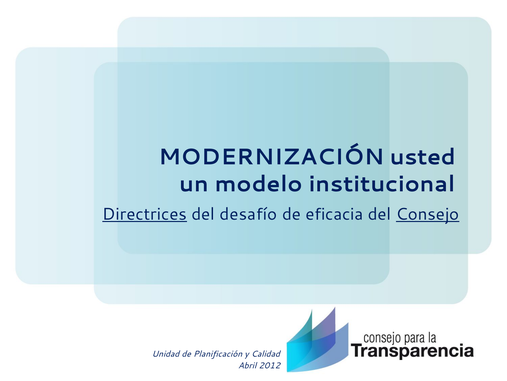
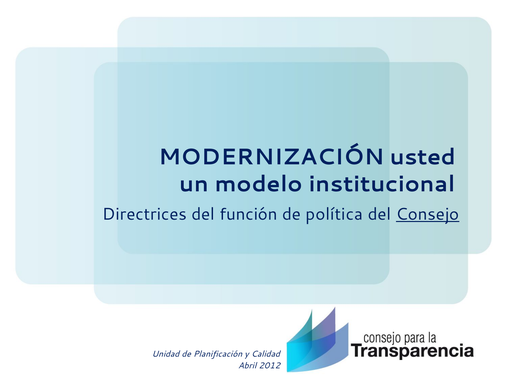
Directrices underline: present -> none
desafío: desafío -> función
eficacia: eficacia -> política
